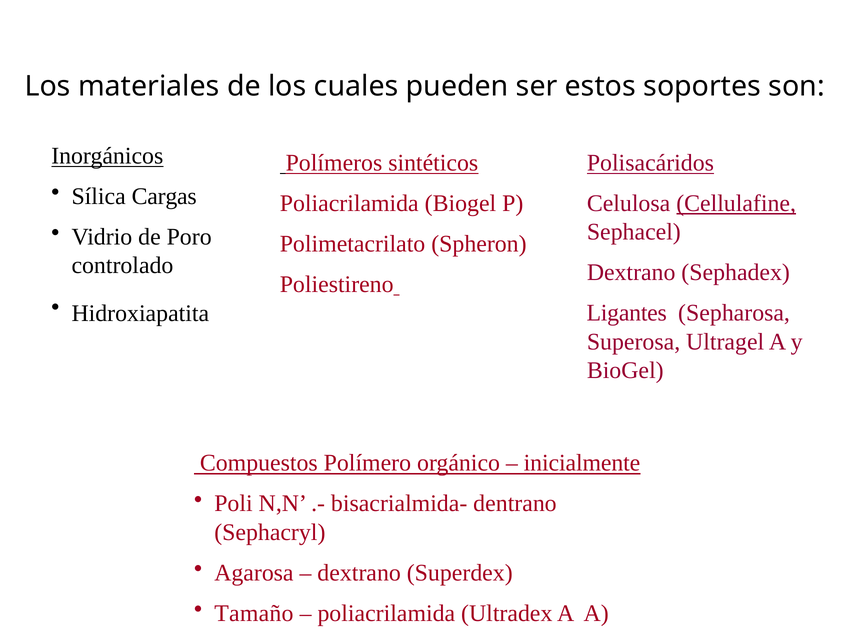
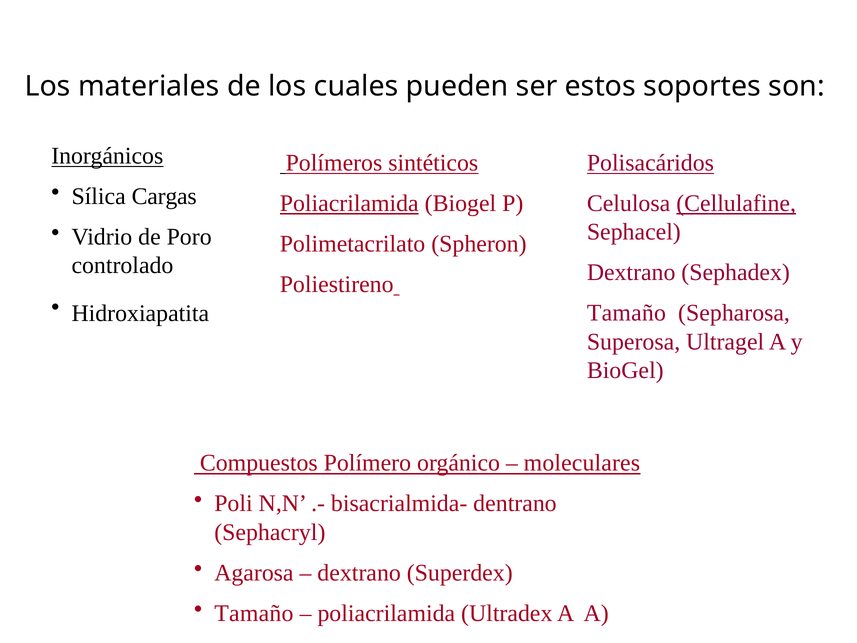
Poliacrilamida at (349, 203) underline: none -> present
Ligantes at (627, 313): Ligantes -> Tamaño
inicialmente: inicialmente -> moleculares
